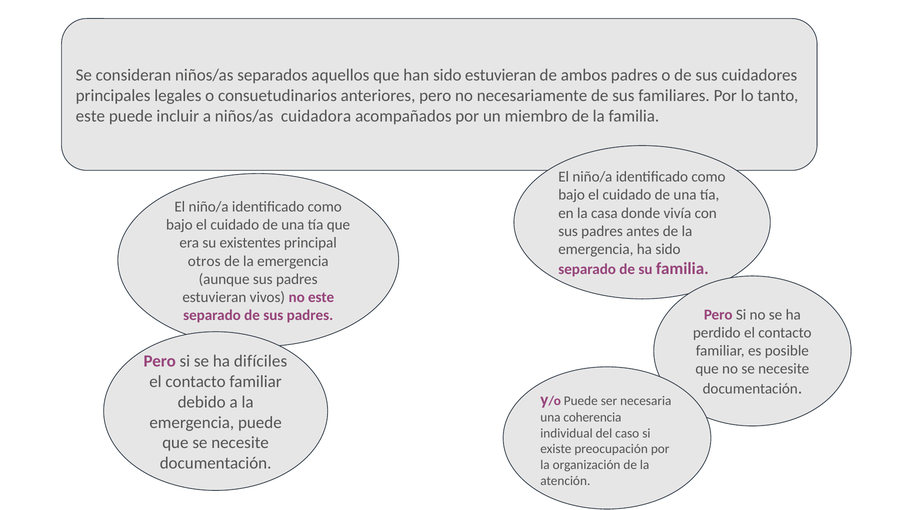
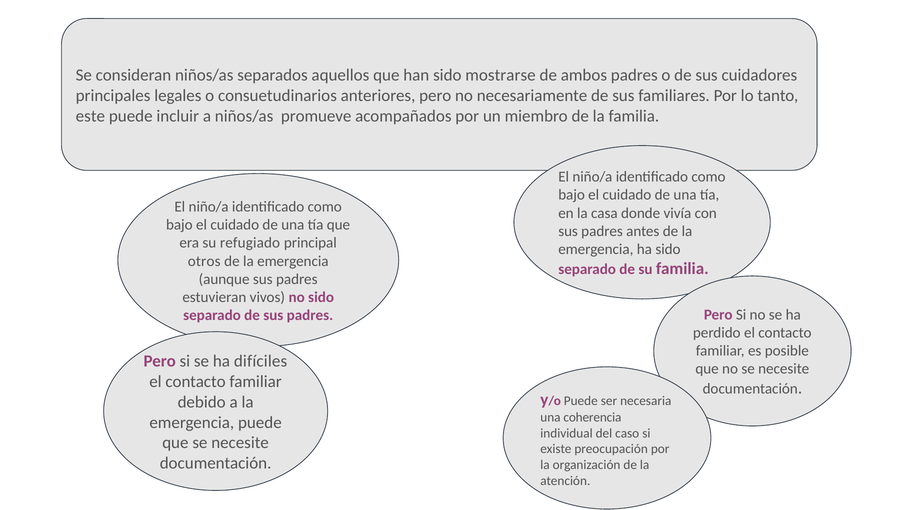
sido estuvieran: estuvieran -> mostrarse
cuidadora: cuidadora -> promueve
existentes: existentes -> refugiado
no este: este -> sido
